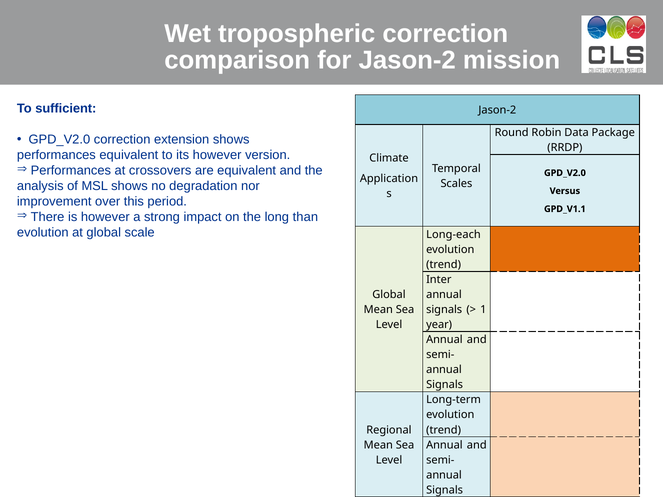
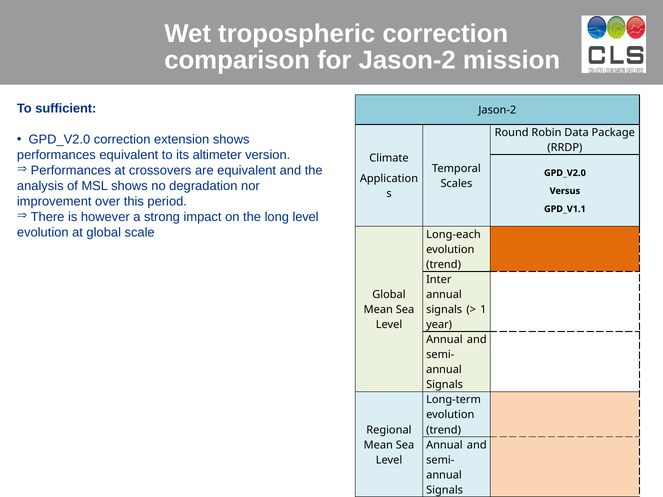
its however: however -> altimeter
long than: than -> level
